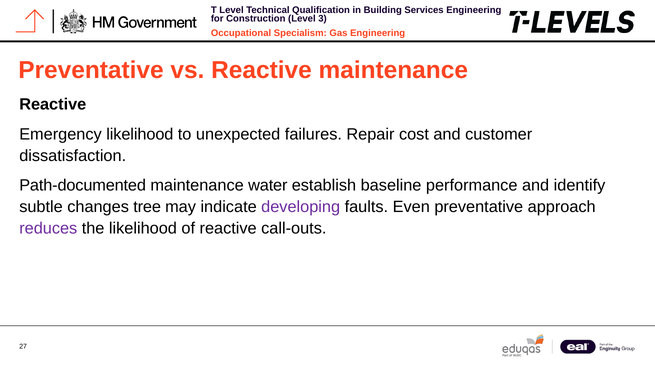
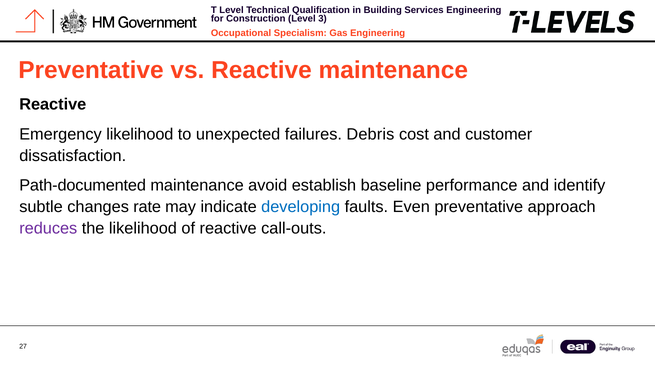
Repair: Repair -> Debris
water: water -> avoid
tree: tree -> rate
developing colour: purple -> blue
